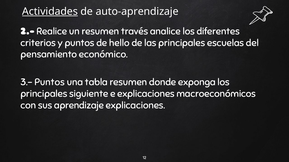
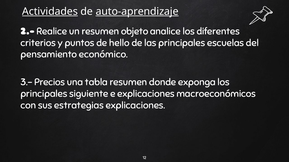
auto-aprendizaje underline: none -> present
través: través -> objeto
3.- Puntos: Puntos -> Precios
aprendizaje: aprendizaje -> estrategias
